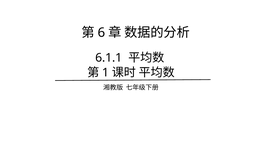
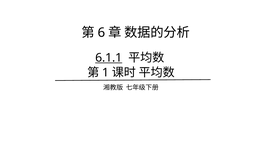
6.1.1 underline: none -> present
